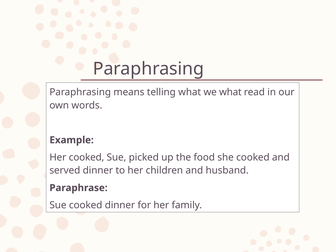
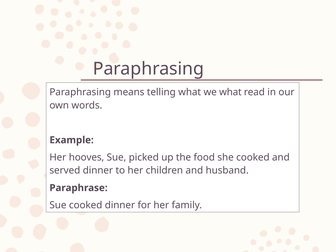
Her cooked: cooked -> hooves
